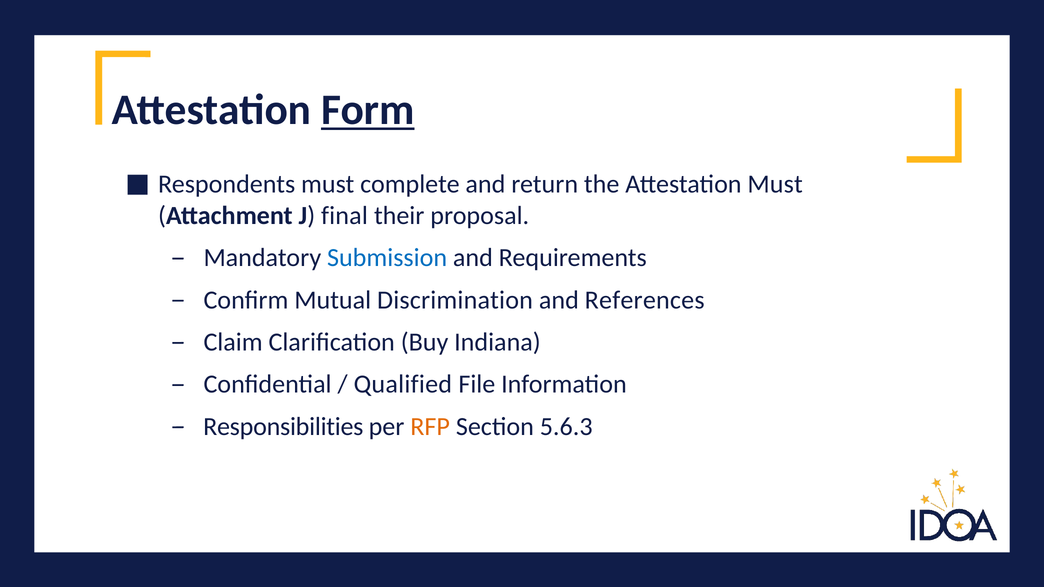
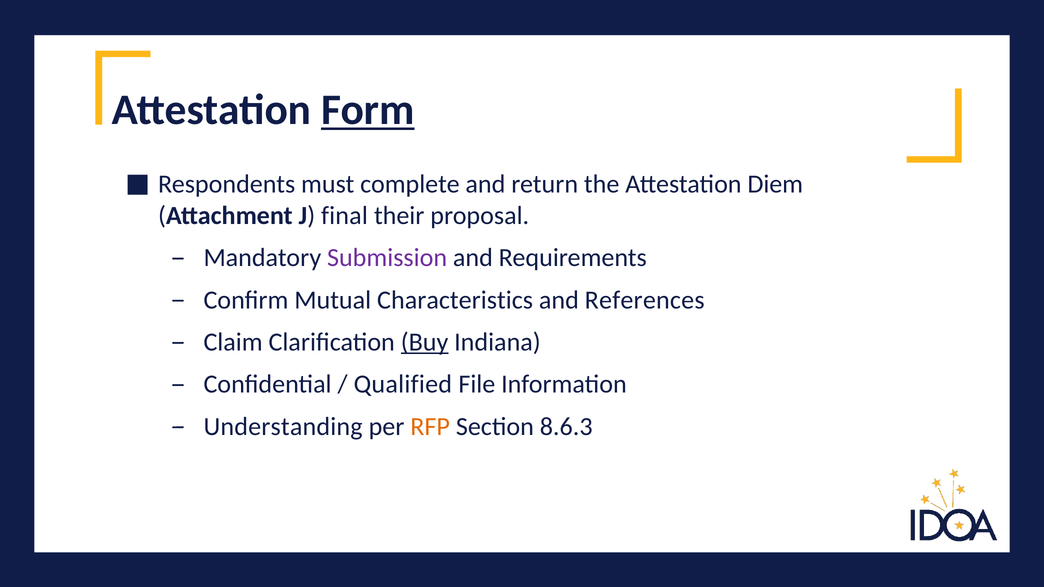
Attestation Must: Must -> Diem
Submission colour: blue -> purple
Discrimination: Discrimination -> Characteristics
Buy underline: none -> present
Responsibilities: Responsibilities -> Understanding
5.6.3: 5.6.3 -> 8.6.3
